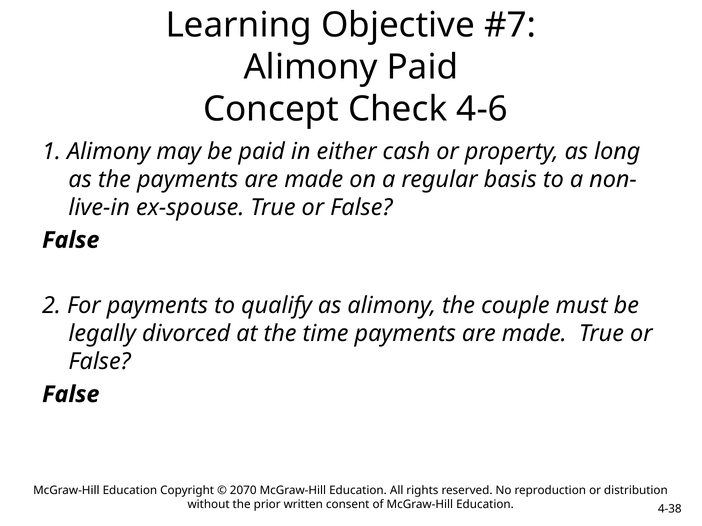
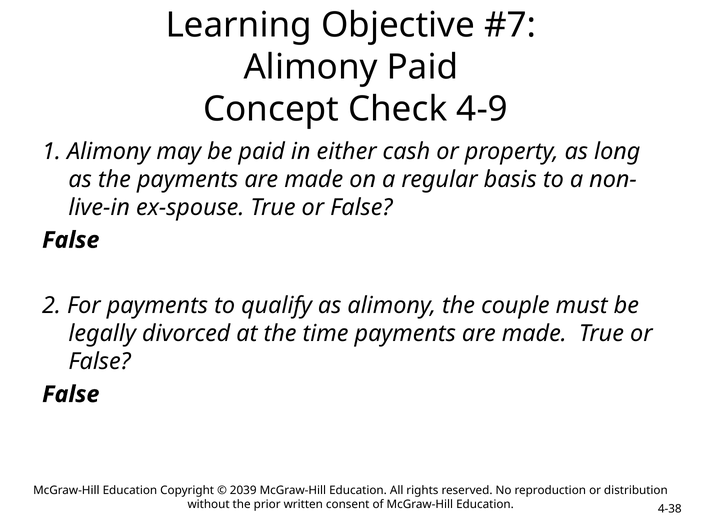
4-6: 4-6 -> 4-9
2070: 2070 -> 2039
